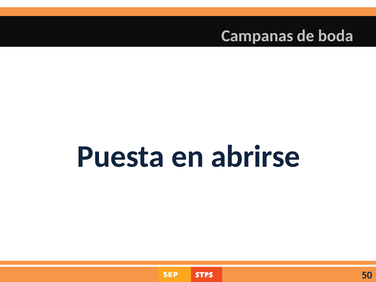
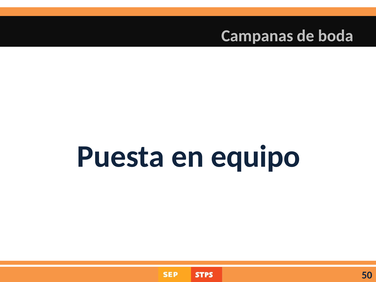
abrirse: abrirse -> equipo
